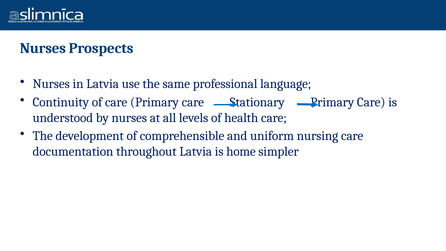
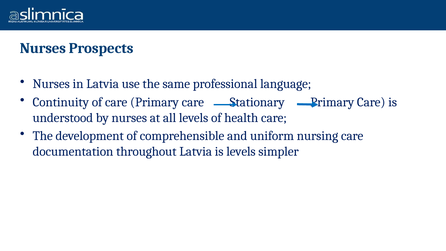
is home: home -> levels
